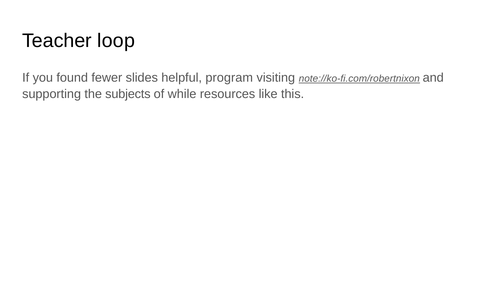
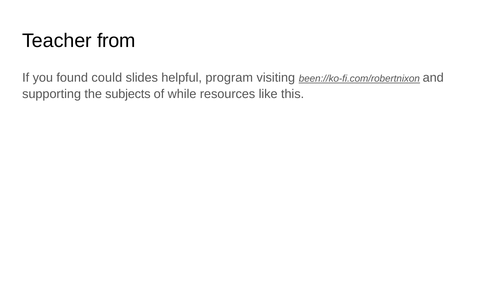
loop: loop -> from
fewer: fewer -> could
note://ko-fi.com/robertnixon: note://ko-fi.com/robertnixon -> been://ko-fi.com/robertnixon
